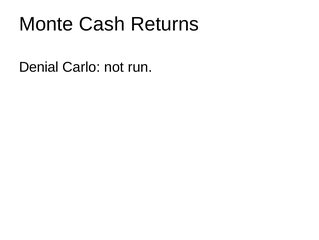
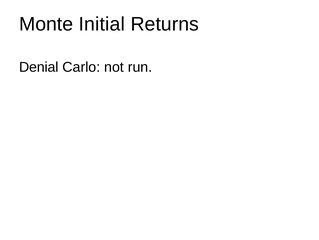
Cash: Cash -> Initial
